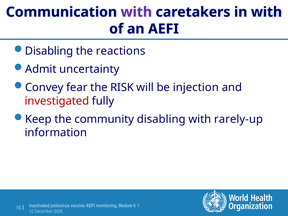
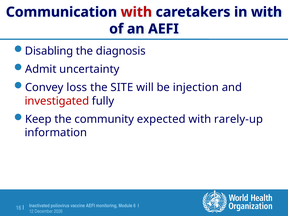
with at (136, 12) colour: purple -> red
reactions: reactions -> diagnosis
fear: fear -> loss
RISK: RISK -> SITE
community disabling: disabling -> expected
